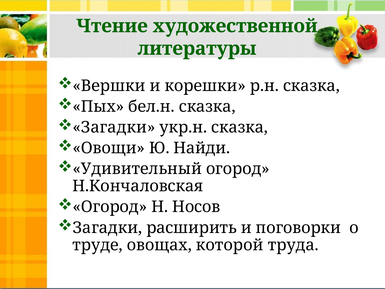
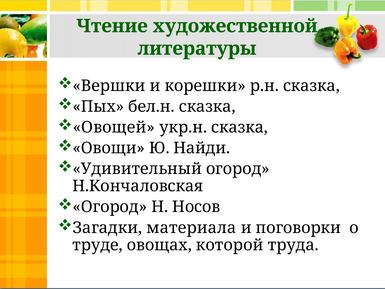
Загадки at (114, 127): Загадки -> Овощей
расширить: расширить -> материала
